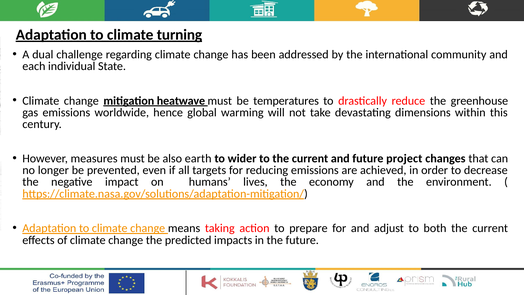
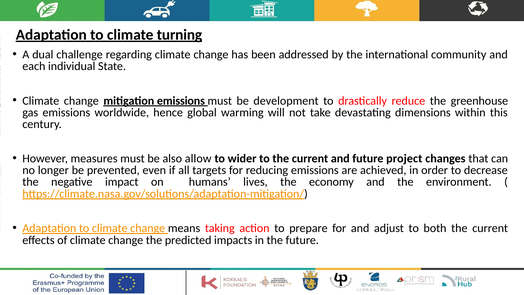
mitigation heatwave: heatwave -> emissions
temperatures: temperatures -> development
earth: earth -> allow
